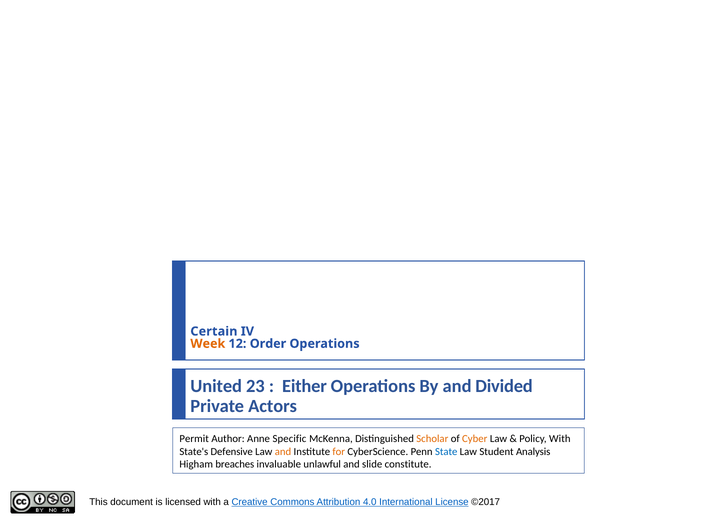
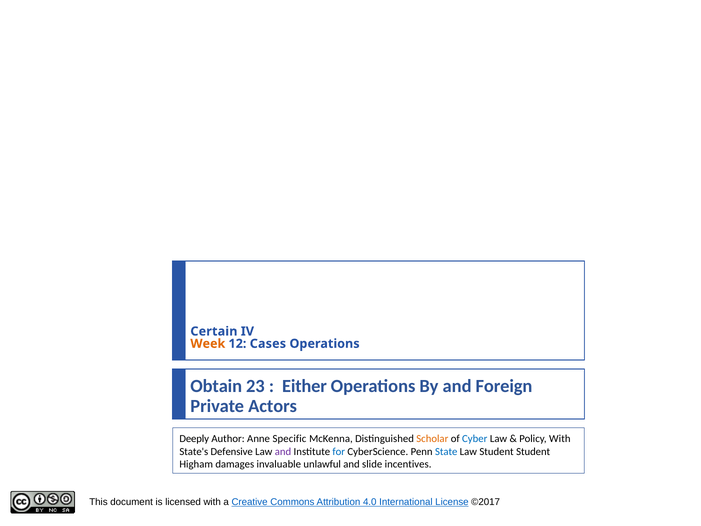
Order: Order -> Cases
United: United -> Obtain
Divided: Divided -> Foreign
Permit: Permit -> Deeply
Cyber colour: orange -> blue
and at (283, 451) colour: orange -> purple
for colour: orange -> blue
Student Analysis: Analysis -> Student
breaches: breaches -> damages
constitute: constitute -> incentives
